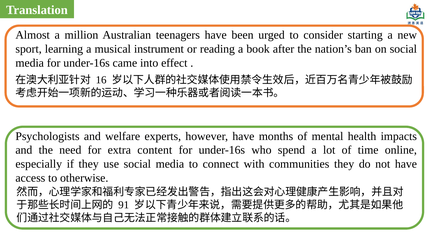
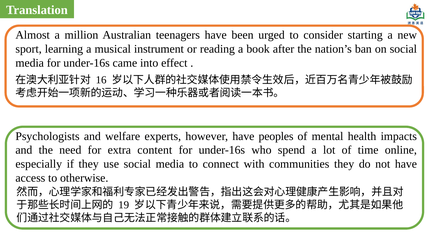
months: months -> peoples
91: 91 -> 19
